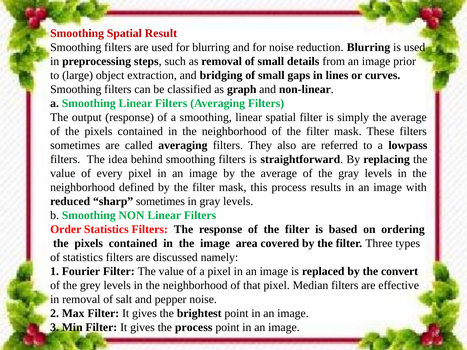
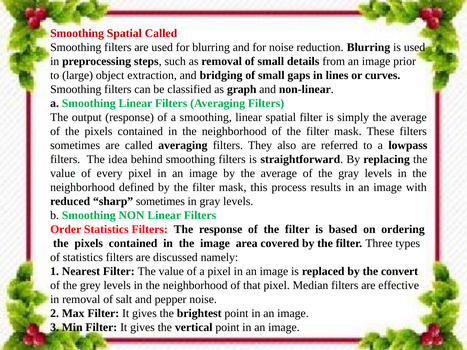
Spatial Result: Result -> Called
Fourier: Fourier -> Nearest
the process: process -> vertical
